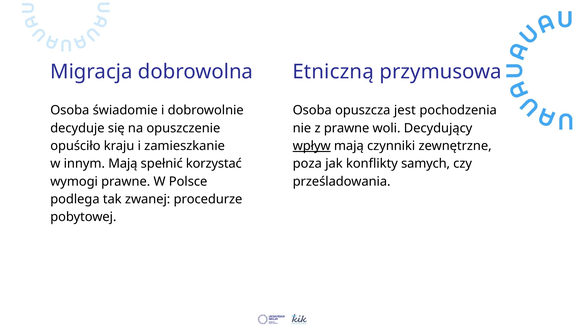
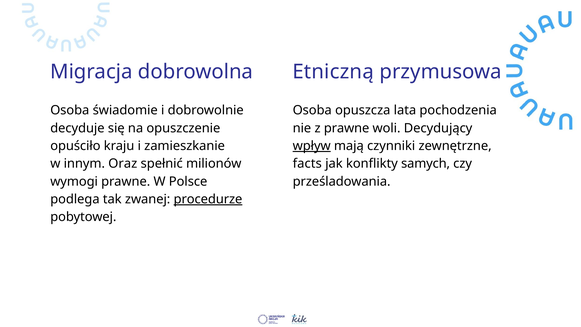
jest: jest -> lata
innym Mają: Mają -> Oraz
korzystać: korzystać -> milionów
poza: poza -> facts
procedurze underline: none -> present
